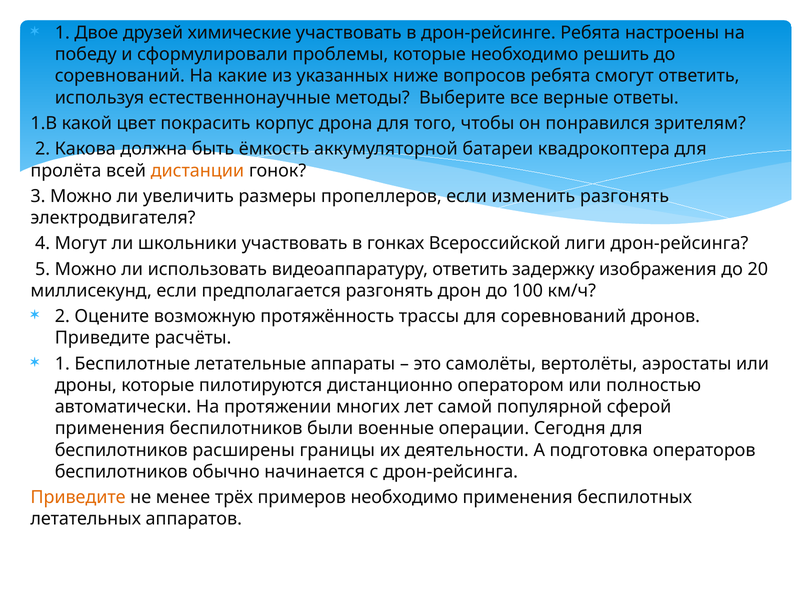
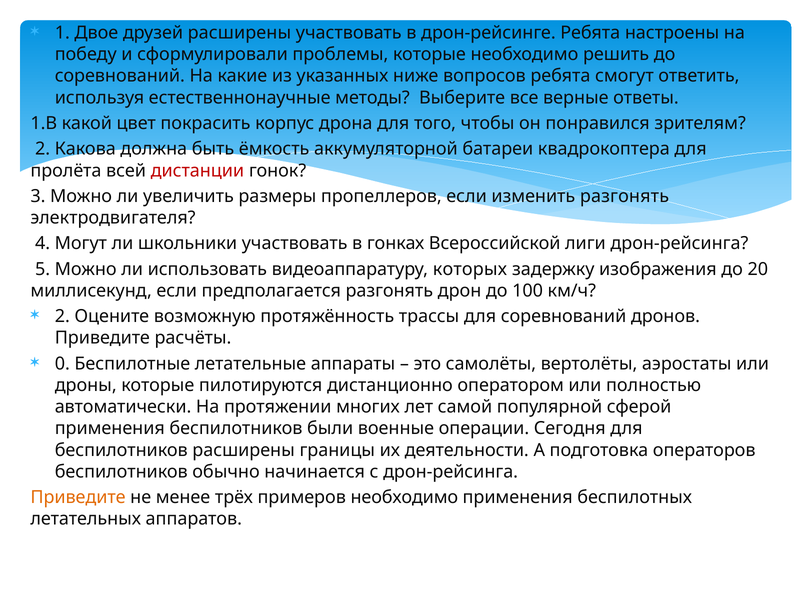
друзей химические: химические -> расширены
дистанции colour: orange -> red
видеоаппаратуру ответить: ответить -> которых
1 at (62, 364): 1 -> 0
